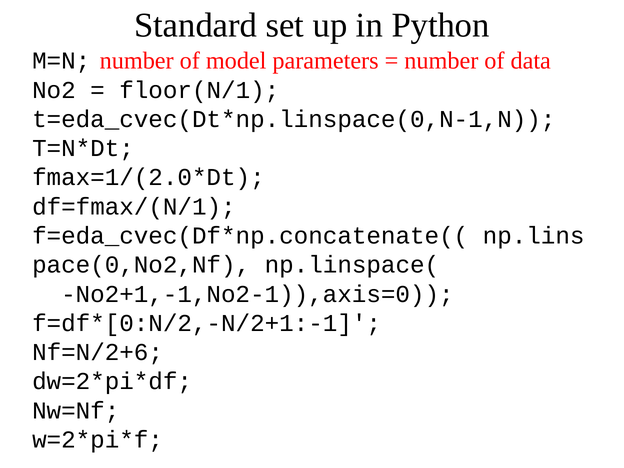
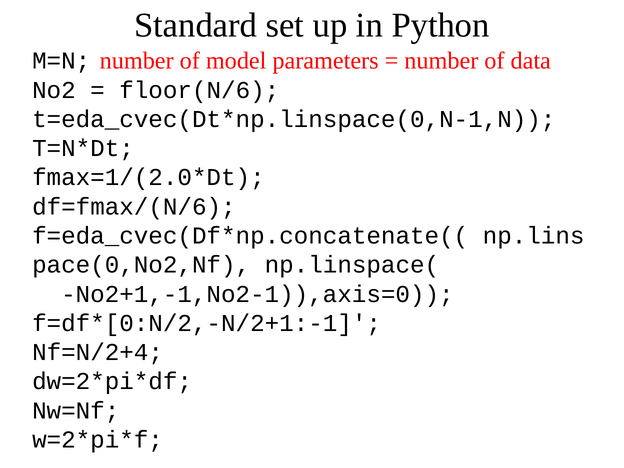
floor(N/1: floor(N/1 -> floor(N/6
df=fmax/(N/1: df=fmax/(N/1 -> df=fmax/(N/6
Nf=N/2+6: Nf=N/2+6 -> Nf=N/2+4
